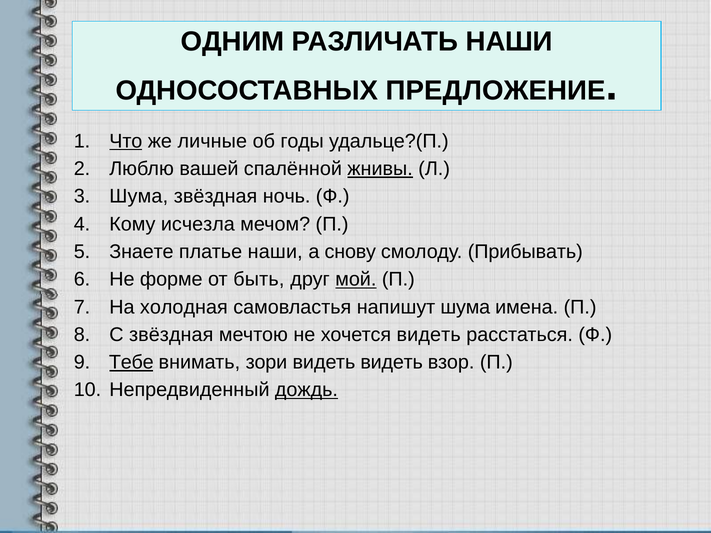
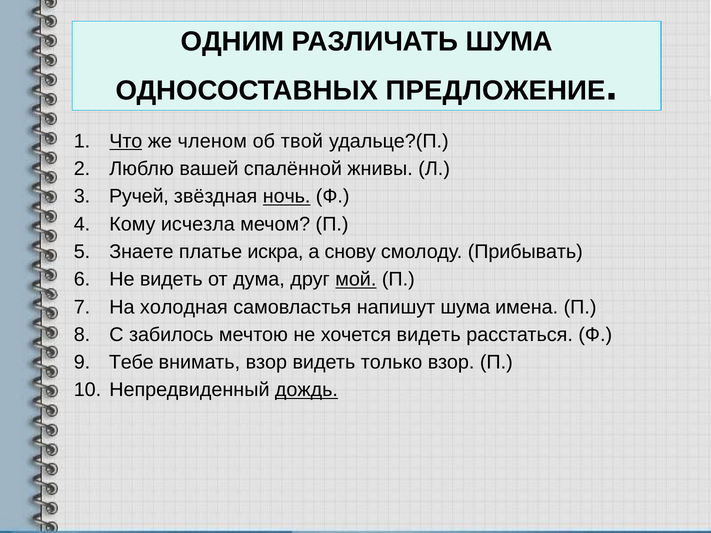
РАЗЛИЧАТЬ НАШИ: НАШИ -> ШУМА
личные: личные -> членом
годы: годы -> твой
жнивы underline: present -> none
Шума at (139, 197): Шума -> Ручей
ночь underline: none -> present
платье наши: наши -> искра
Не форме: форме -> видеть
быть: быть -> дума
С звёздная: звёздная -> забилось
Тебе underline: present -> none
внимать зори: зори -> взор
видеть видеть: видеть -> только
